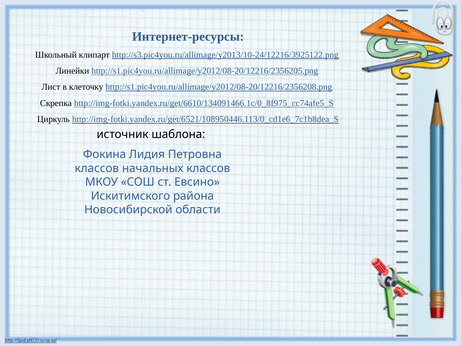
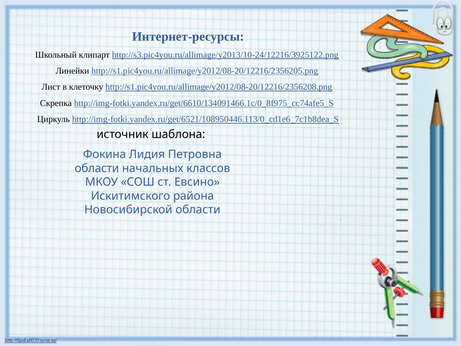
классов at (97, 168): классов -> области
